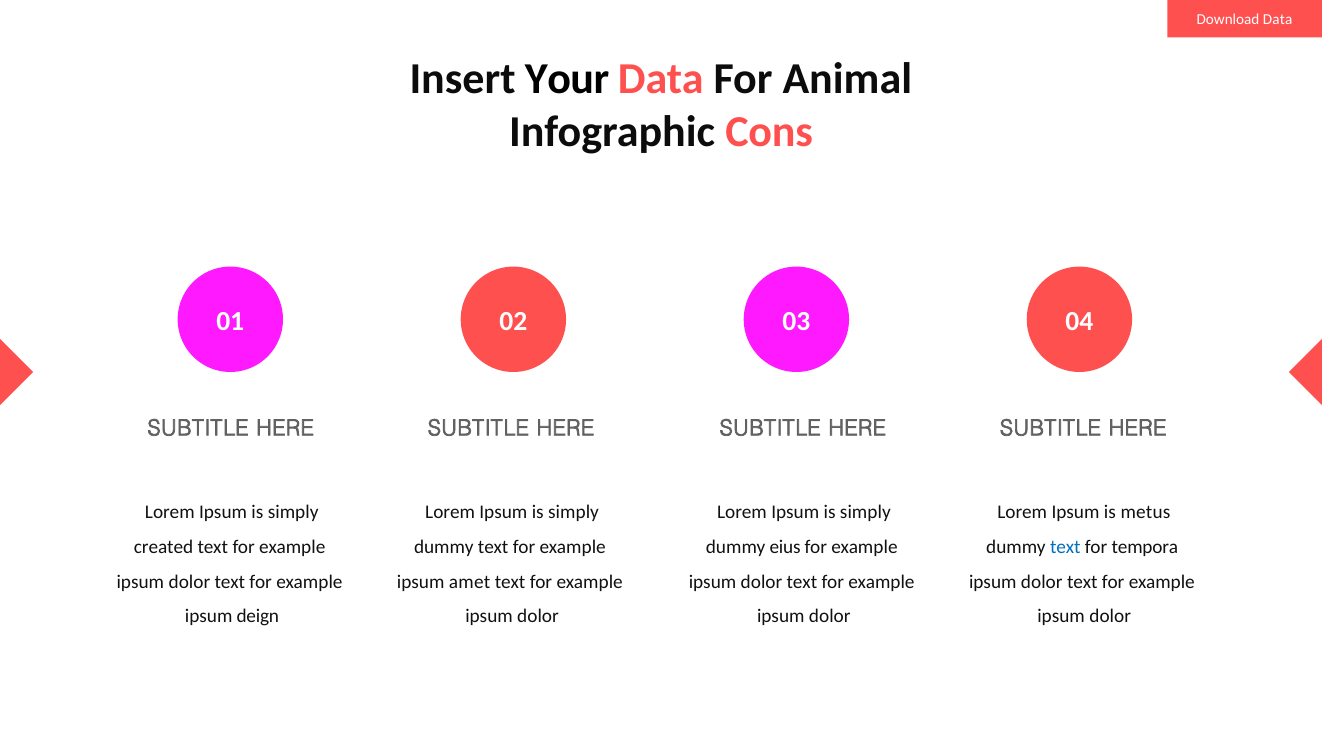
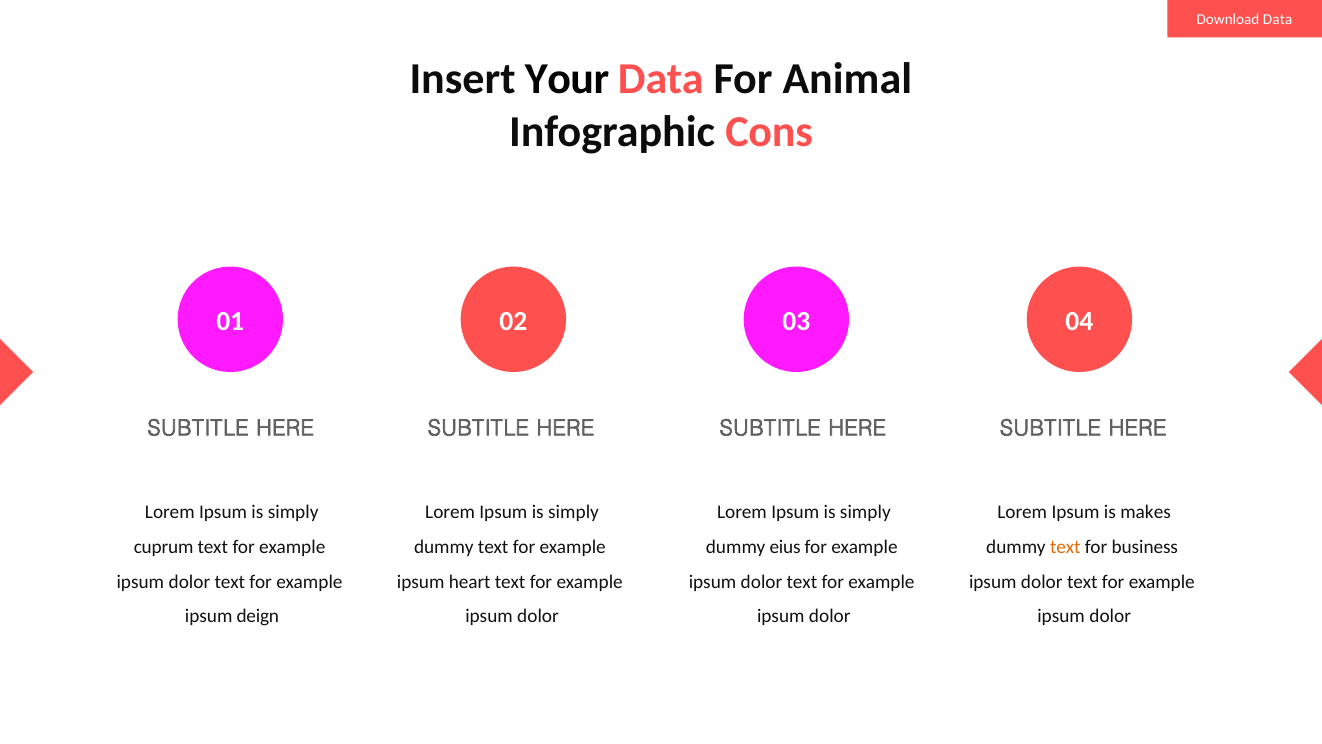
metus: metus -> makes
created: created -> cuprum
text at (1065, 547) colour: blue -> orange
tempora: tempora -> business
amet: amet -> heart
